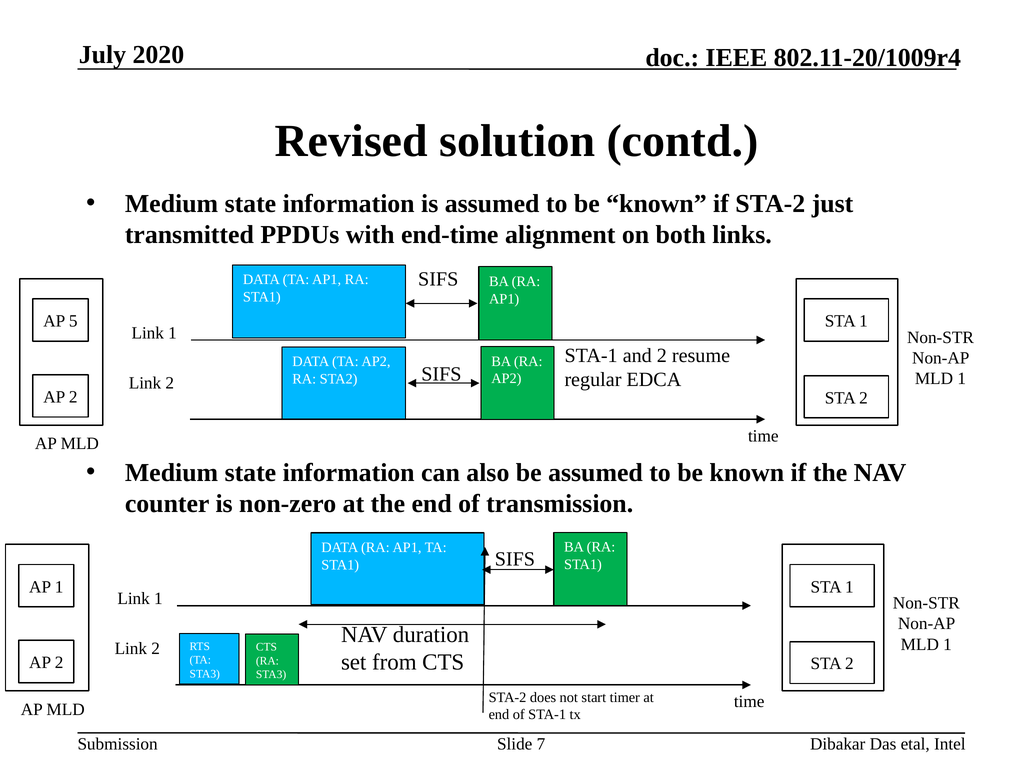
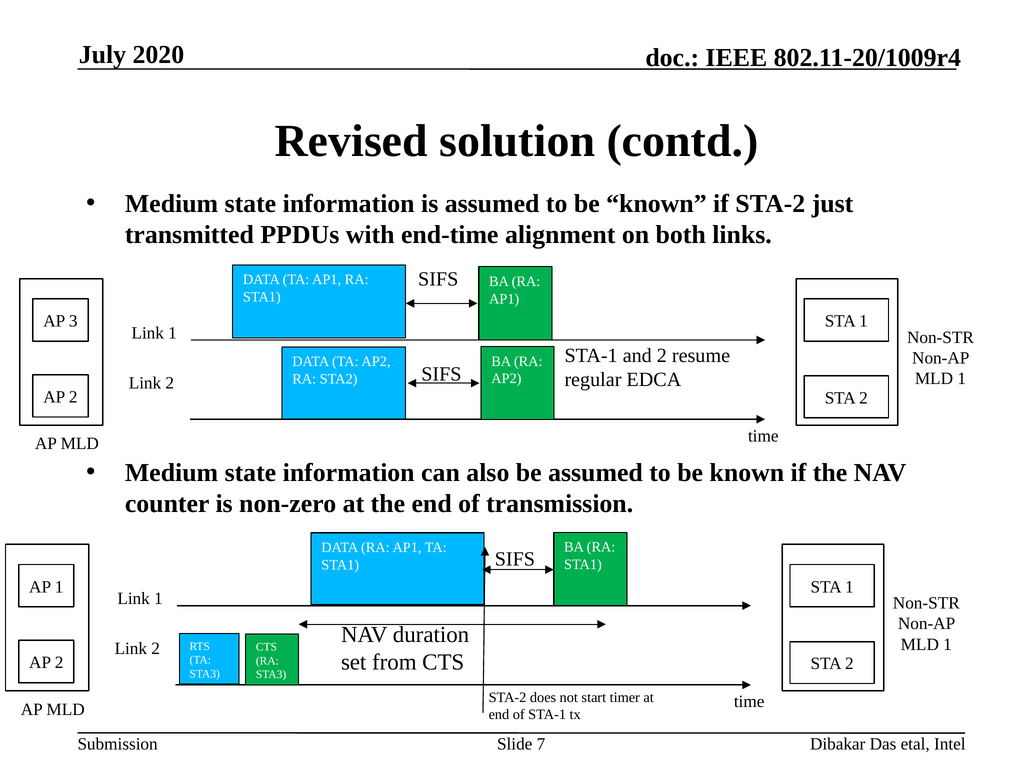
5: 5 -> 3
